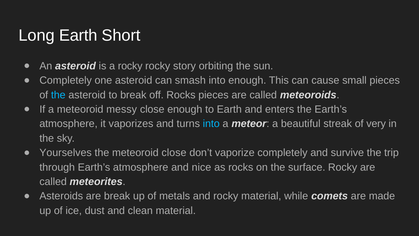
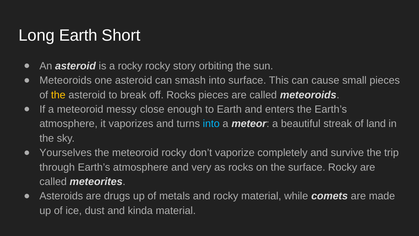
Completely at (66, 80): Completely -> Meteoroids
into enough: enough -> surface
the at (58, 95) colour: light blue -> yellow
very: very -> land
meteoroid close: close -> rocky
nice: nice -> very
are break: break -> drugs
clean: clean -> kinda
